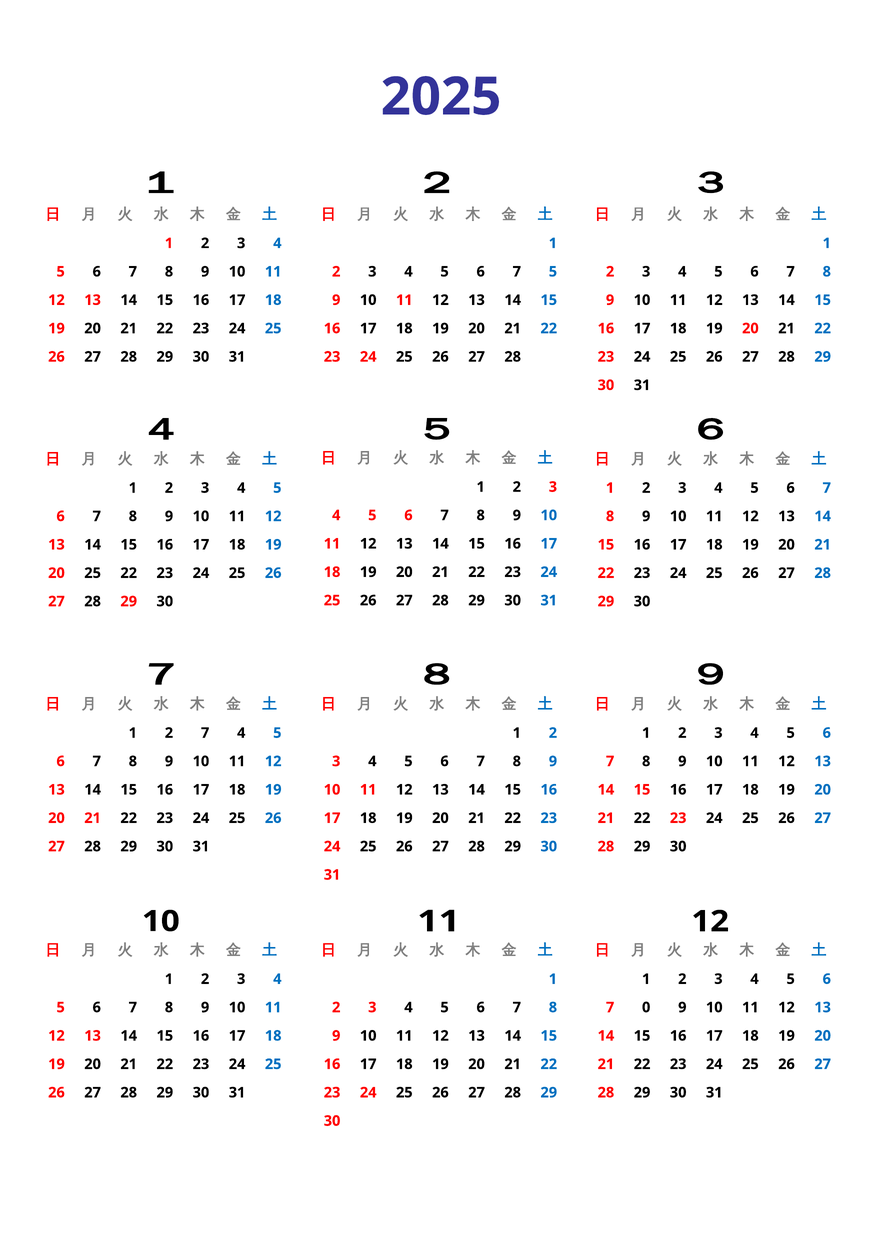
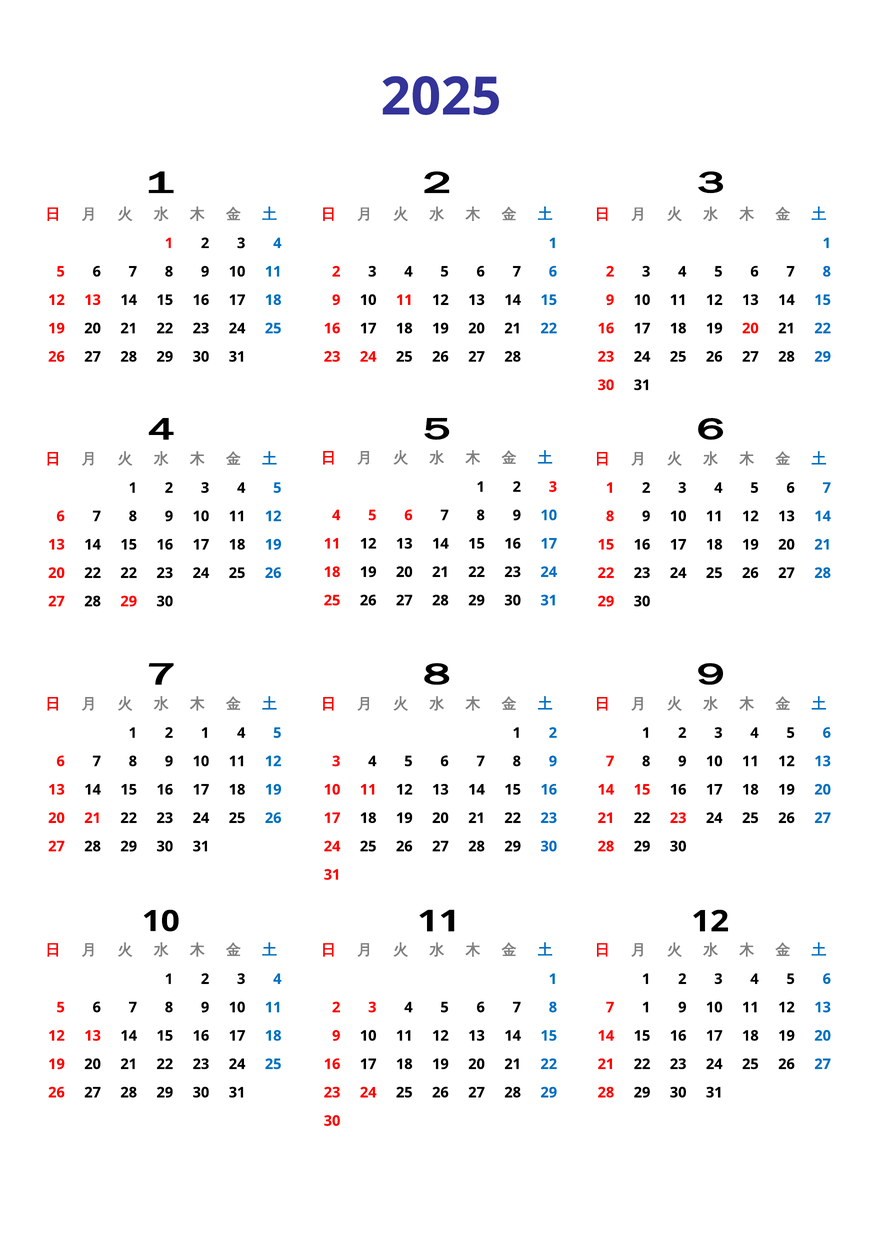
7 5: 5 -> 6
20 25: 25 -> 22
2 7: 7 -> 1
7 0: 0 -> 1
